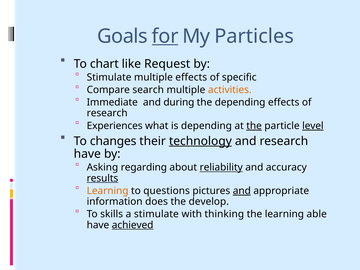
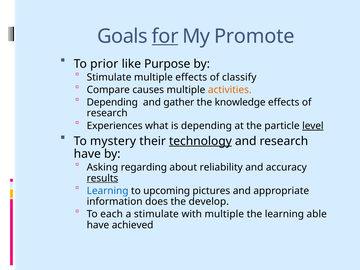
Particles: Particles -> Promote
chart: chart -> prior
Request: Request -> Purpose
specific: specific -> classify
search: search -> causes
Immediate at (112, 102): Immediate -> Depending
during: during -> gather
the depending: depending -> knowledge
the at (254, 126) underline: present -> none
changes: changes -> mystery
reliability underline: present -> none
Learning at (108, 191) colour: orange -> blue
questions: questions -> upcoming
and at (242, 191) underline: present -> none
skills: skills -> each
with thinking: thinking -> multiple
achieved underline: present -> none
